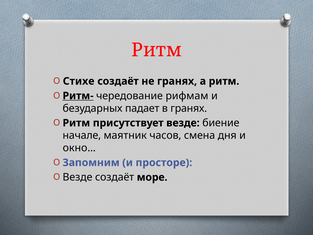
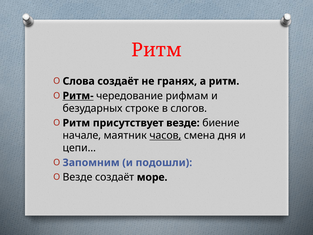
Стихе: Стихе -> Слова
падает: падает -> строке
в гранях: гранях -> слогов
часов underline: none -> present
окно…: окно… -> цепи…
просторе: просторе -> подошли
